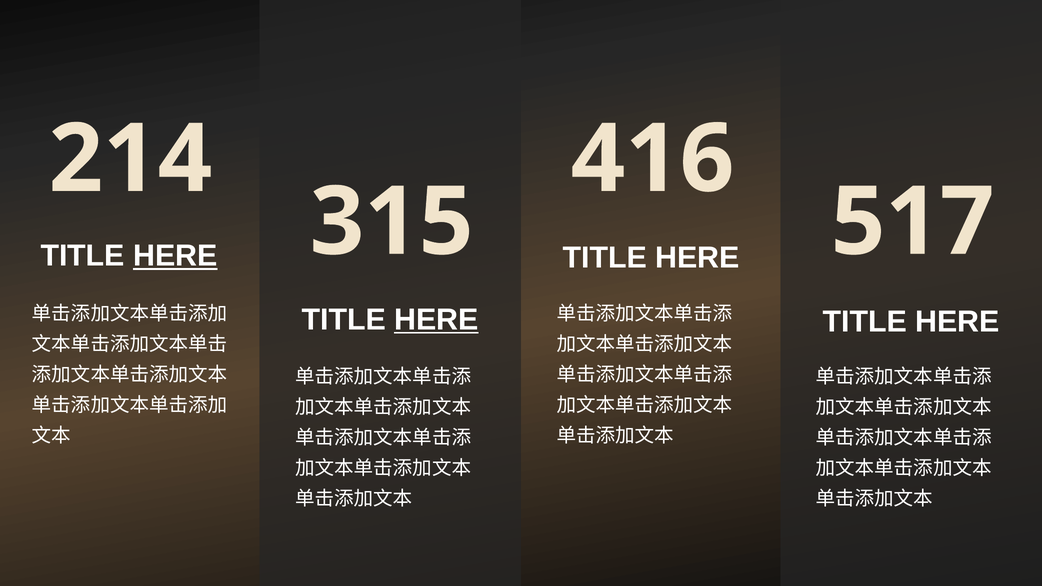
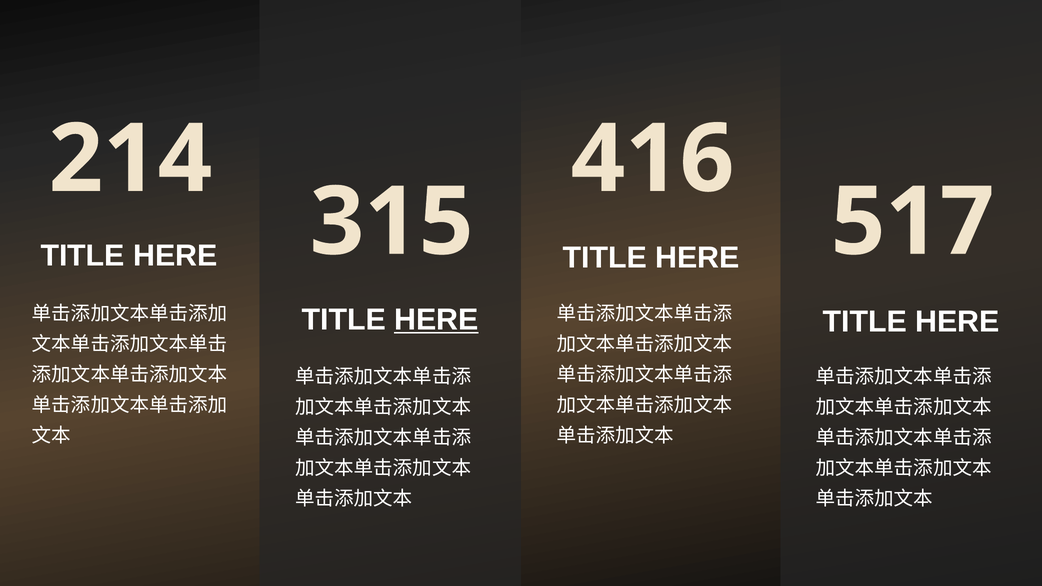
HERE at (175, 256) underline: present -> none
